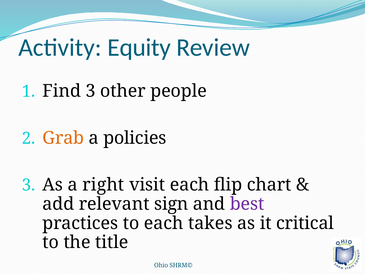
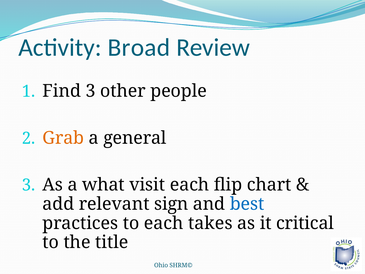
Equity: Equity -> Broad
policies: policies -> general
right: right -> what
best colour: purple -> blue
